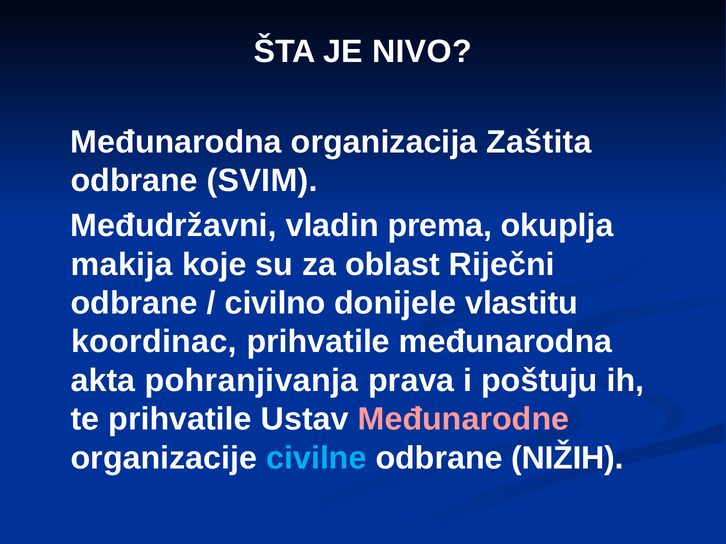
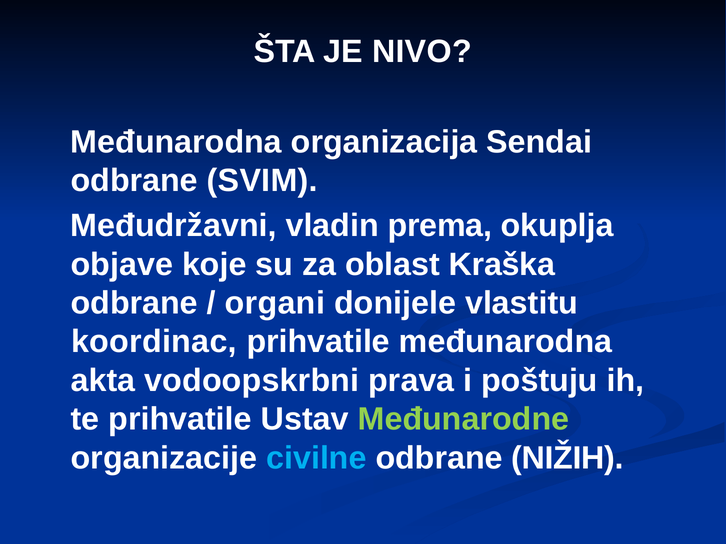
Zaštita: Zaštita -> Sendai
makija: makija -> objave
Riječni: Riječni -> Kraška
civilno: civilno -> organi
pohranjivanja: pohranjivanja -> vodoopskrbni
Međunarodne colour: pink -> light green
